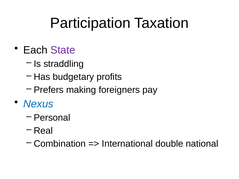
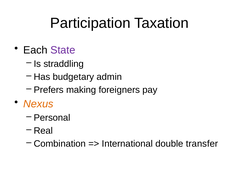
profits: profits -> admin
Nexus colour: blue -> orange
national: national -> transfer
